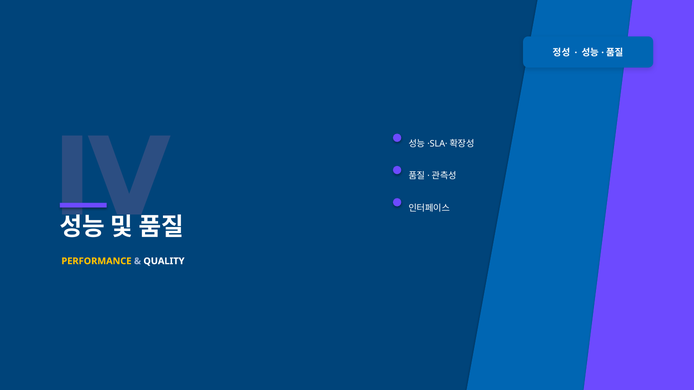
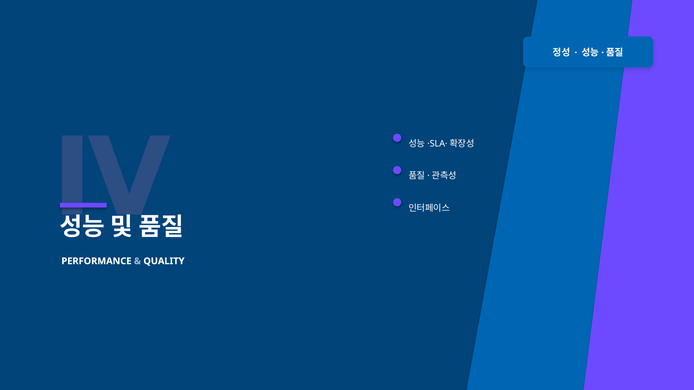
PERFORMANCE colour: yellow -> white
